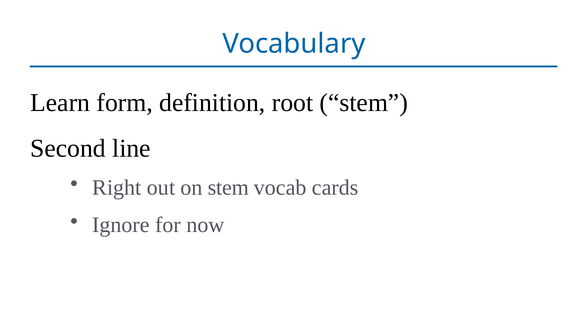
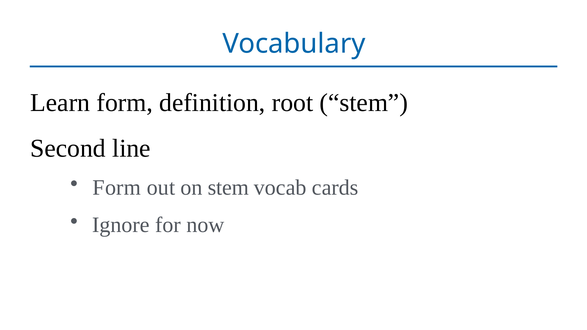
Right at (117, 188): Right -> Form
